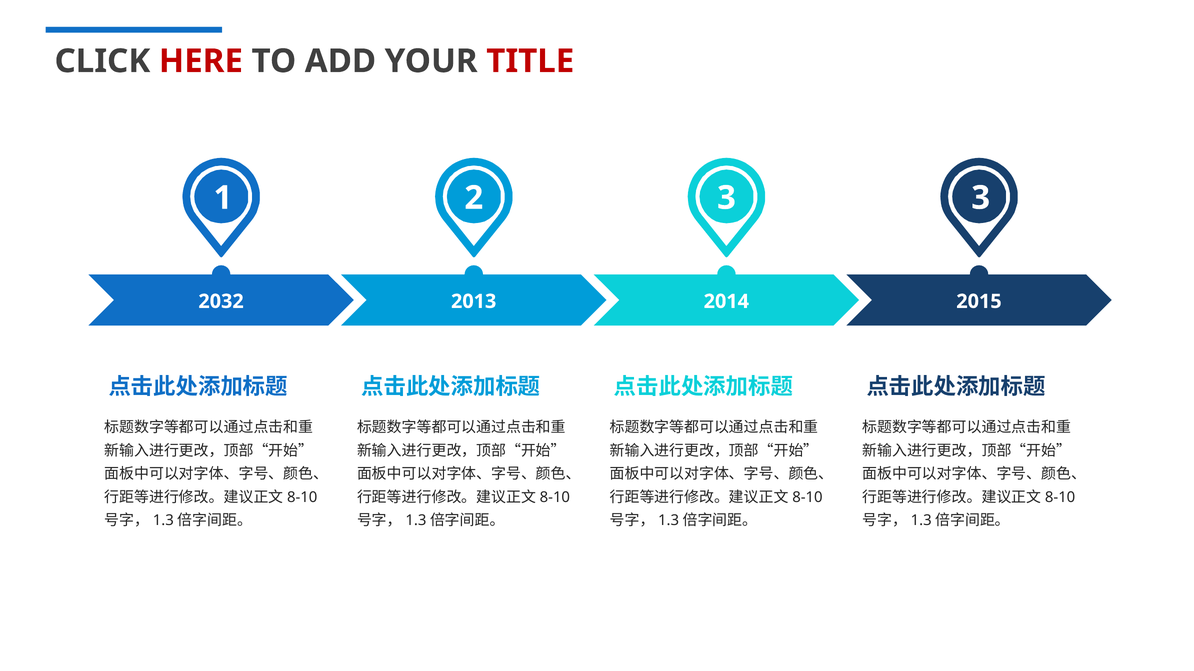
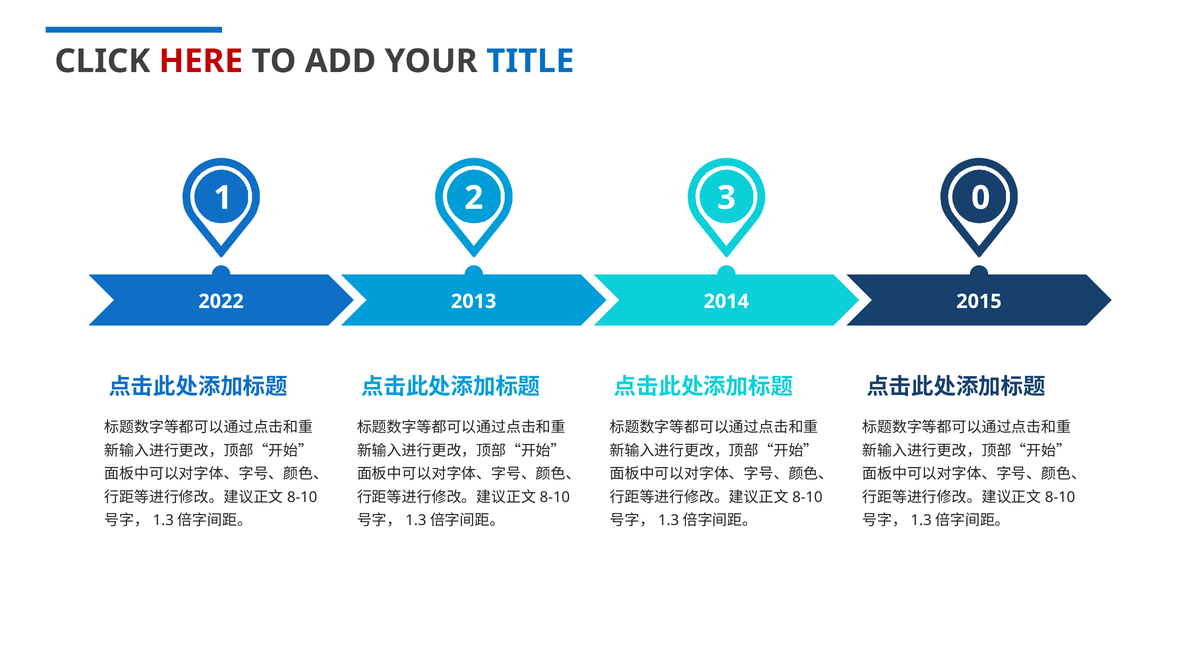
TITLE colour: red -> blue
3 3: 3 -> 0
2032: 2032 -> 2022
